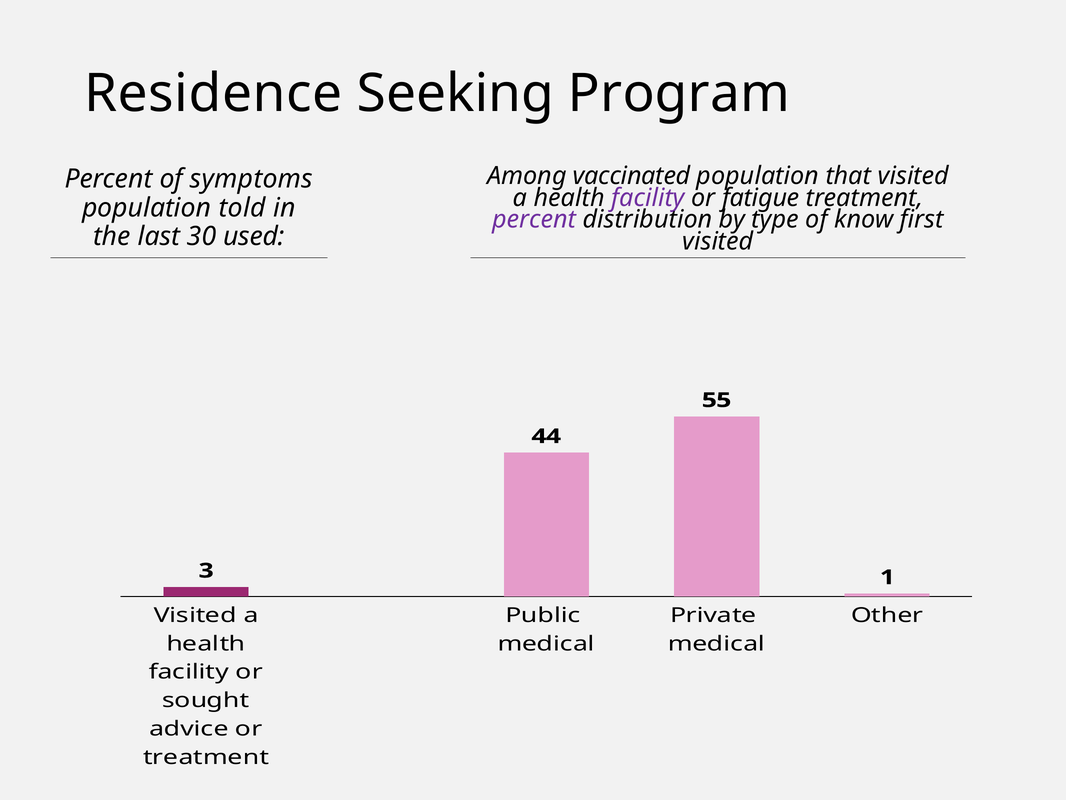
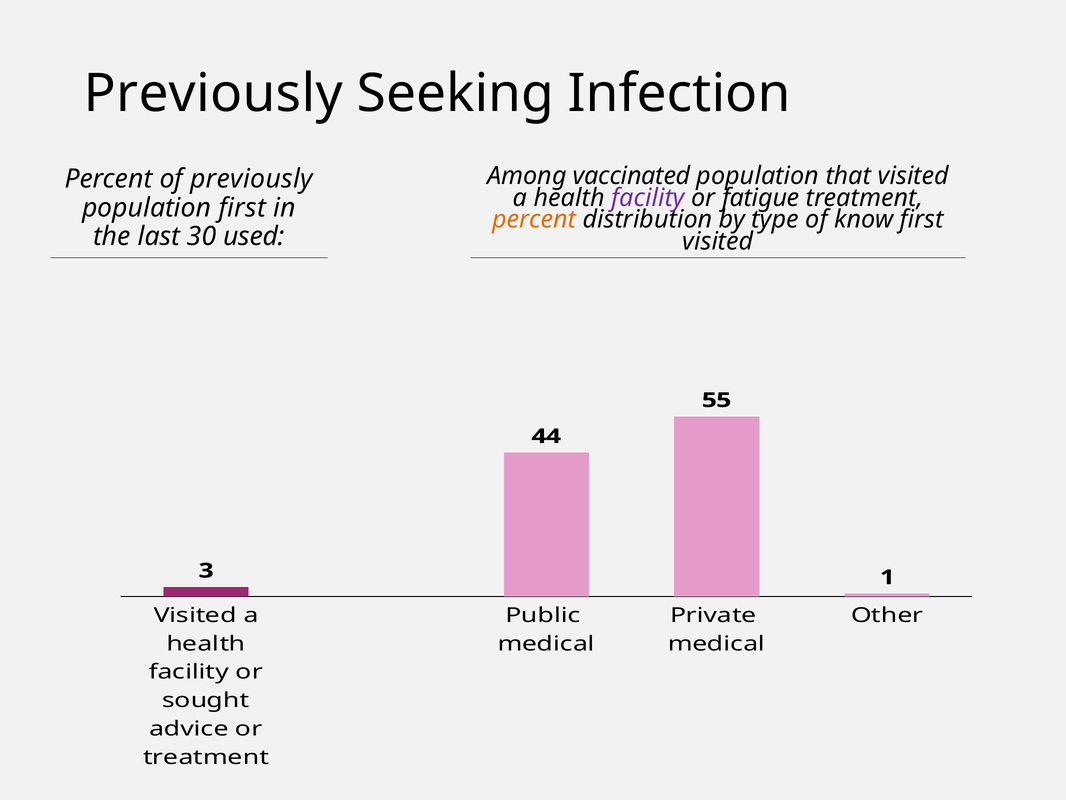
Residence at (213, 93): Residence -> Previously
Program: Program -> Infection
of symptoms: symptoms -> previously
population told: told -> first
percent at (534, 220) colour: purple -> orange
